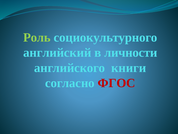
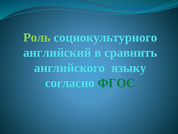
личности: личности -> сравнить
книги: книги -> языку
ФГОС colour: red -> green
